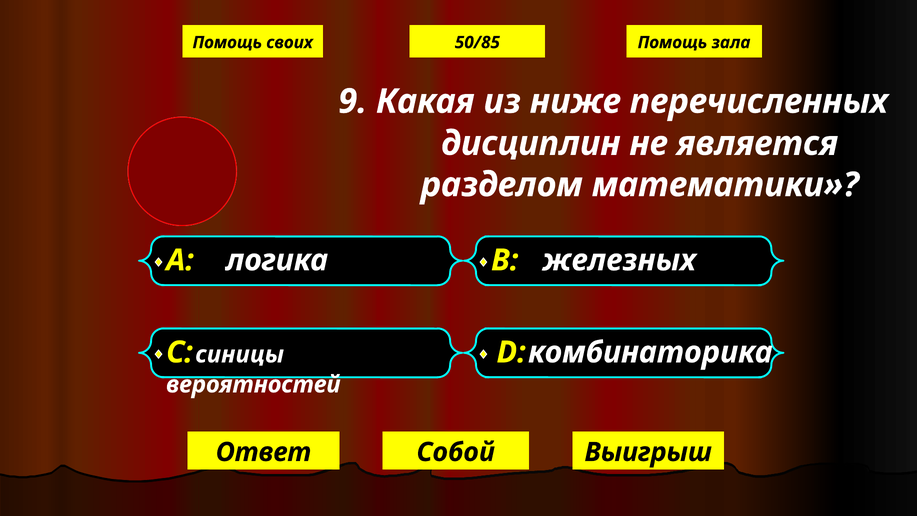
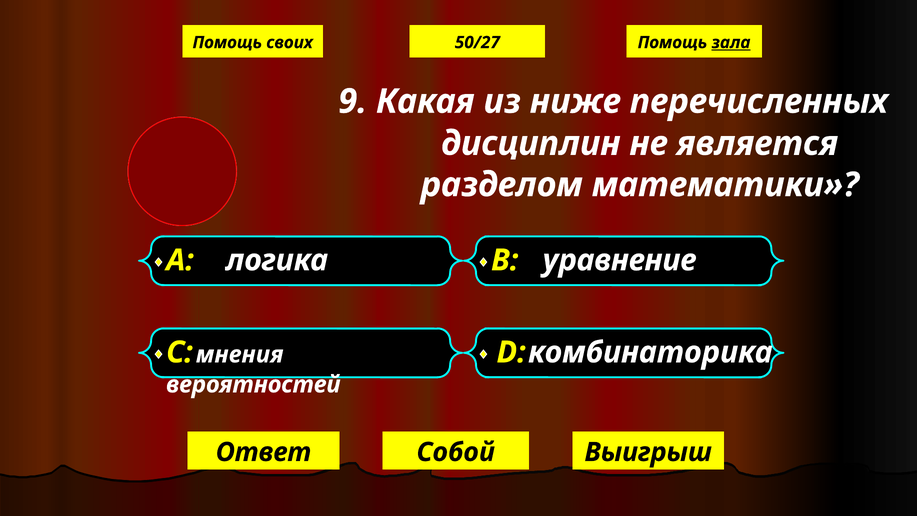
50/85: 50/85 -> 50/27
зала underline: none -> present
железных: железных -> уравнение
синицы: синицы -> мнения
